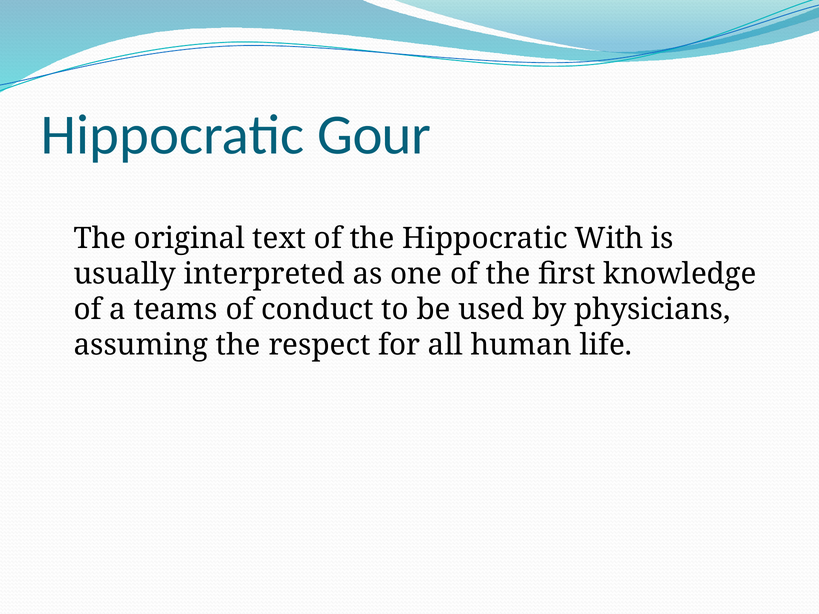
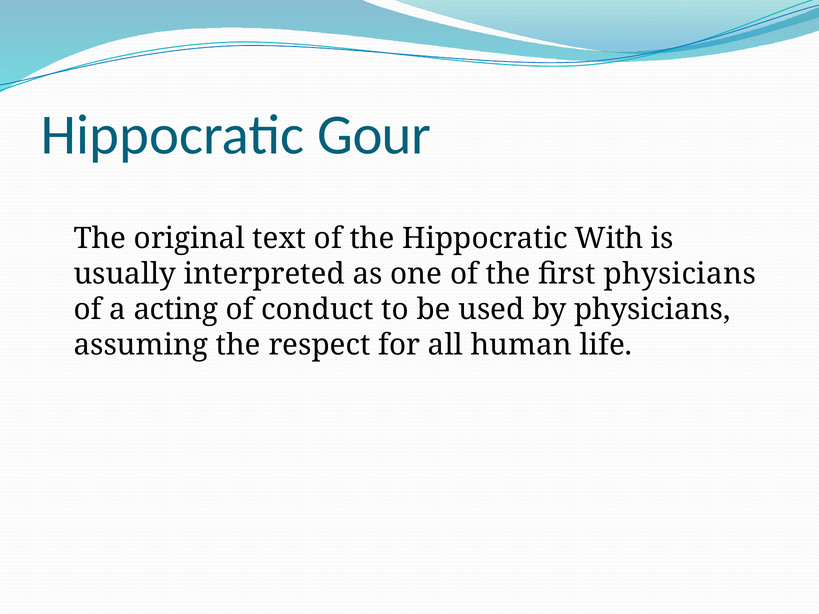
first knowledge: knowledge -> physicians
teams: teams -> acting
